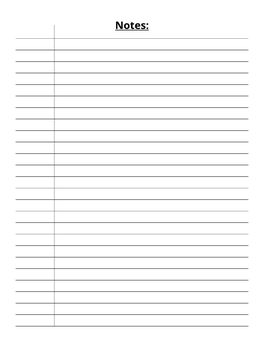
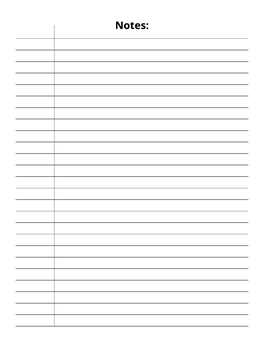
Notes underline: present -> none
